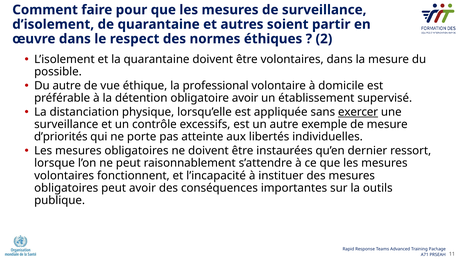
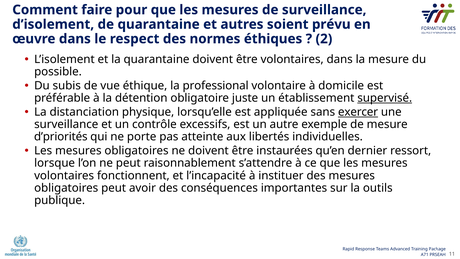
partir: partir -> prévu
Du autre: autre -> subis
obligatoire avoir: avoir -> juste
supervisé underline: none -> present
